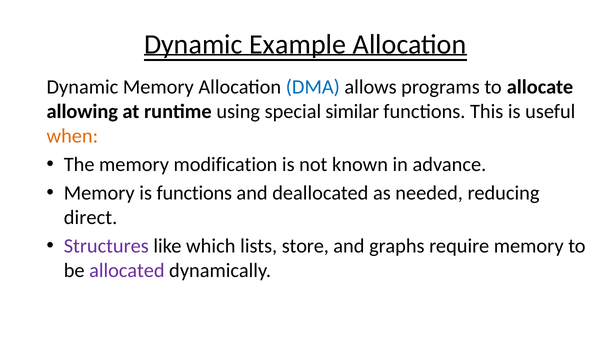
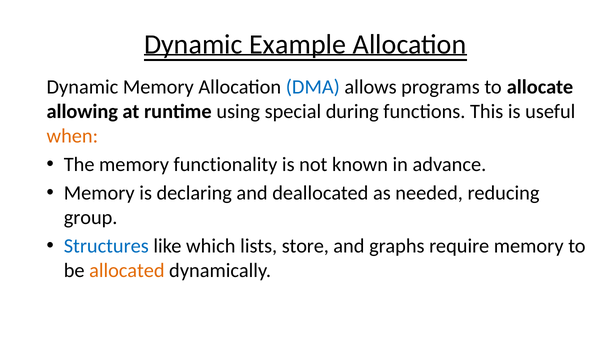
similar: similar -> during
modification: modification -> functionality
is functions: functions -> declaring
direct: direct -> group
Structures colour: purple -> blue
allocated colour: purple -> orange
